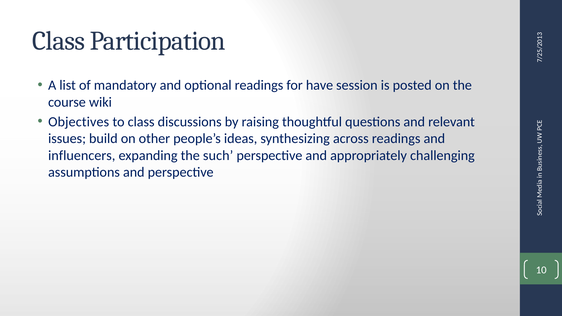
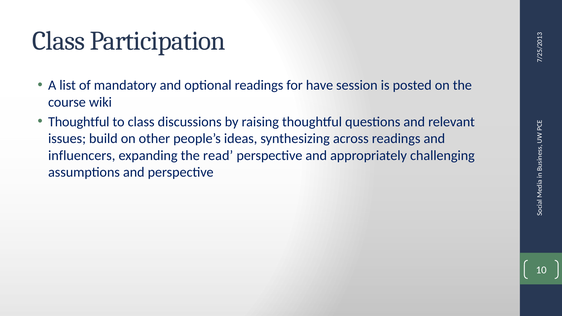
Objectives at (79, 122): Objectives -> Thoughtful
such: such -> read
